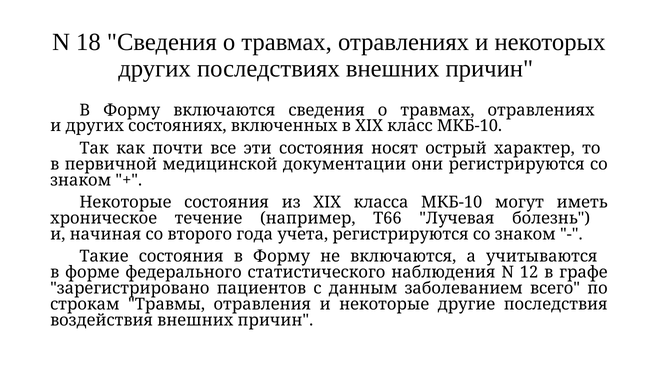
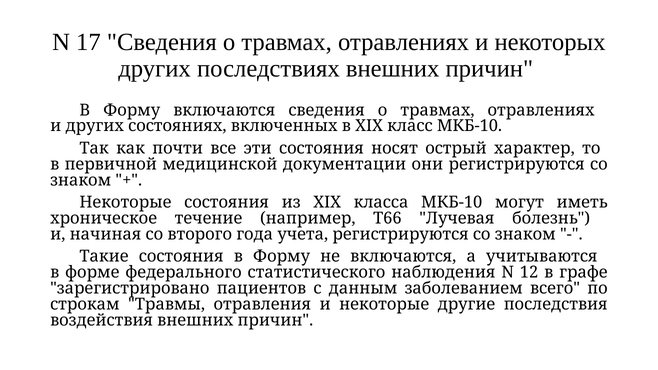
18: 18 -> 17
